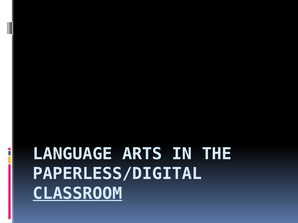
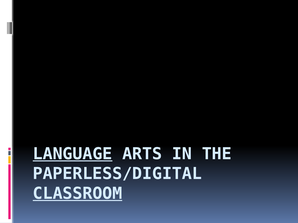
LANGUAGE underline: none -> present
